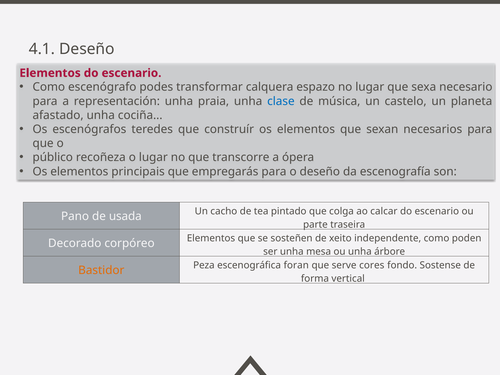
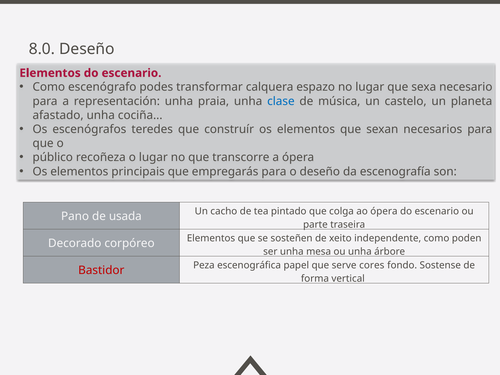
4.1: 4.1 -> 8.0
ao calcar: calcar -> ópera
Bastidor colour: orange -> red
foran: foran -> papel
